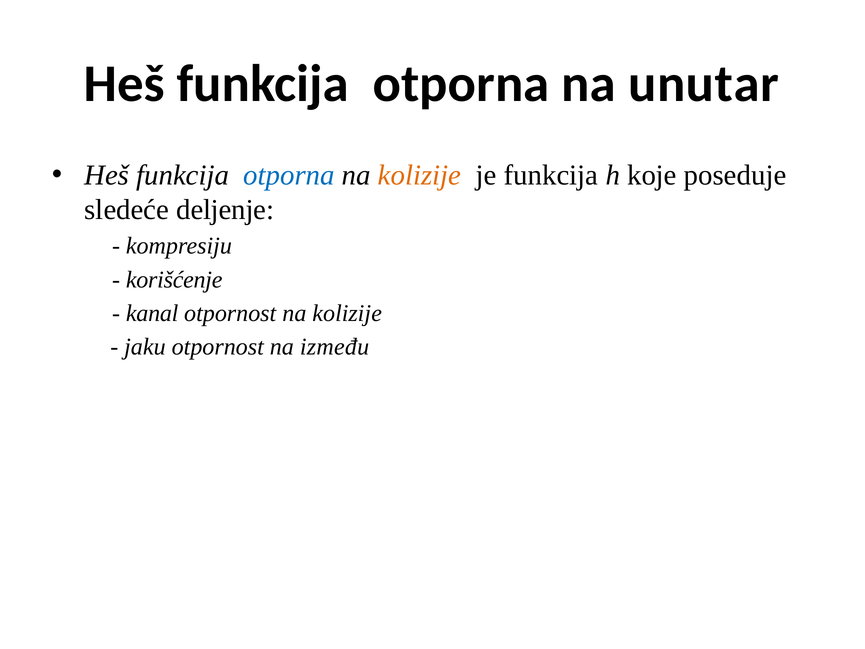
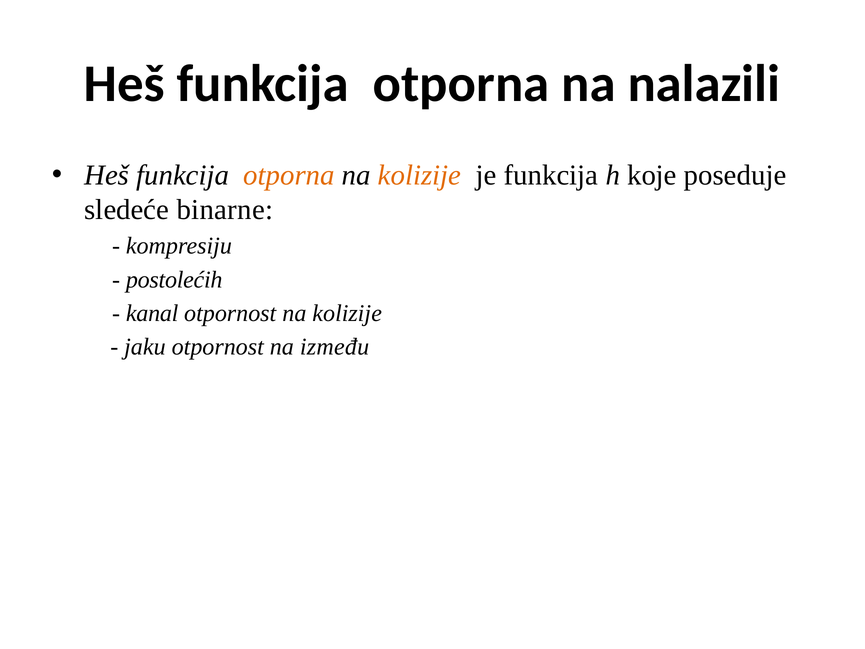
unutar: unutar -> nalazili
otporna at (289, 175) colour: blue -> orange
deljenje: deljenje -> binarne
korišćenje: korišćenje -> postolećih
